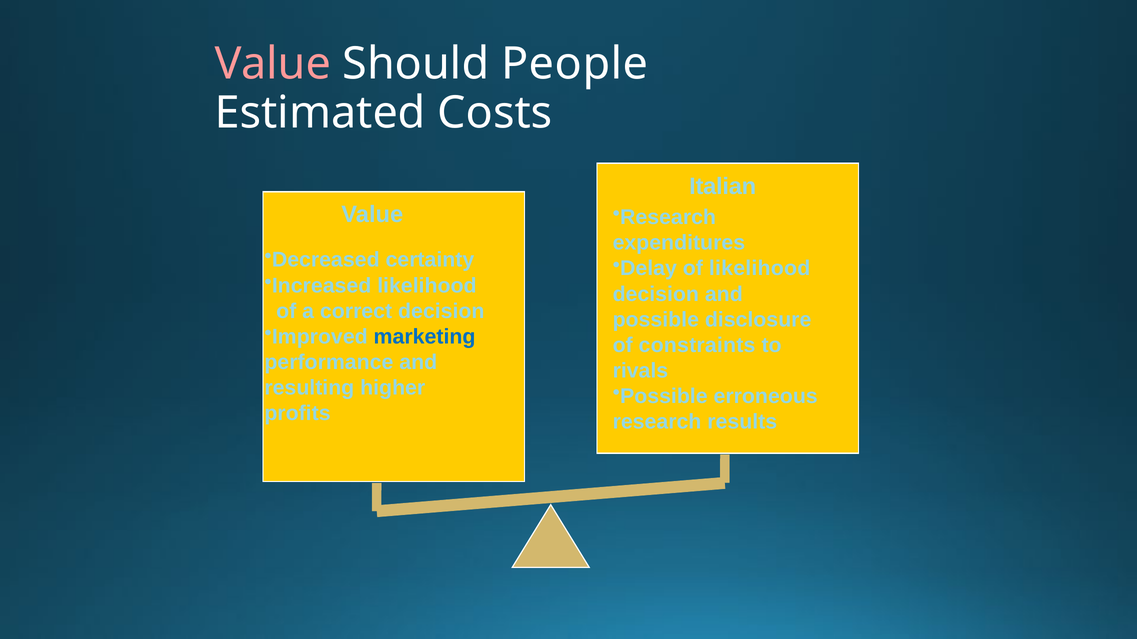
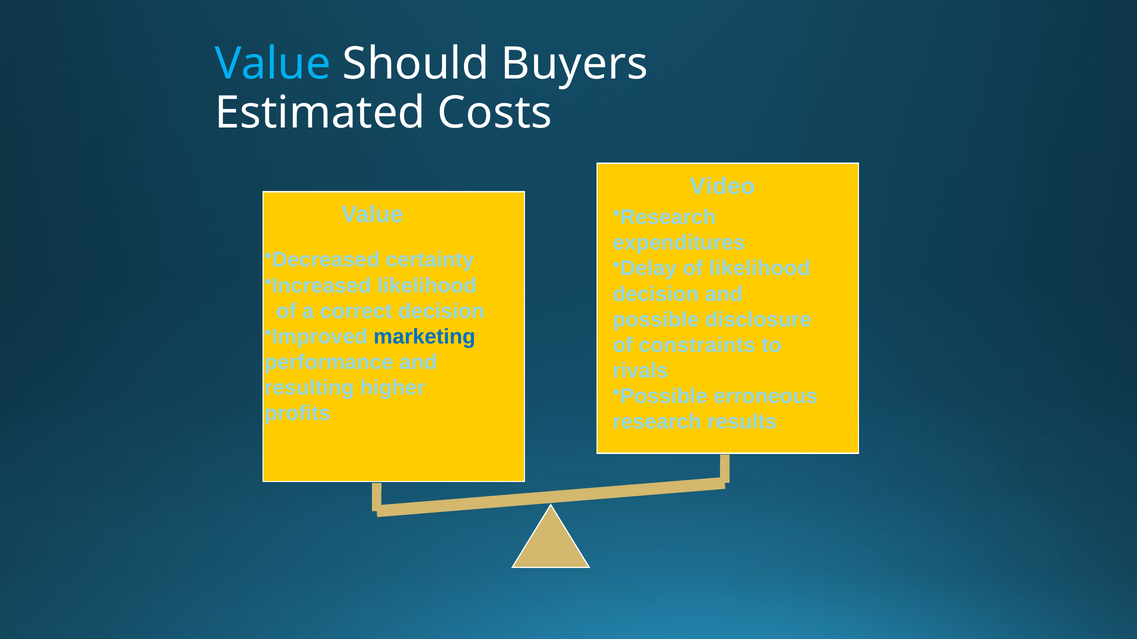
Value at (273, 64) colour: pink -> light blue
People: People -> Buyers
Italian: Italian -> Video
